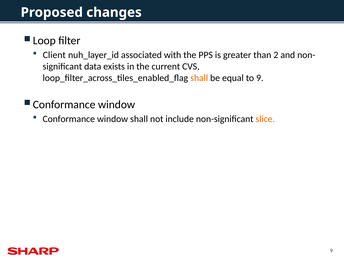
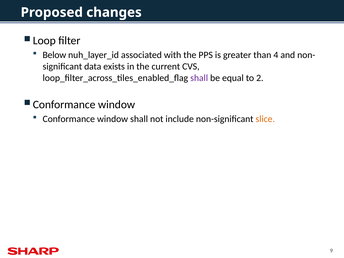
Client: Client -> Below
2: 2 -> 4
shall at (199, 78) colour: orange -> purple
to 9: 9 -> 2
